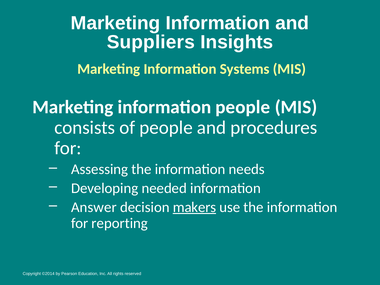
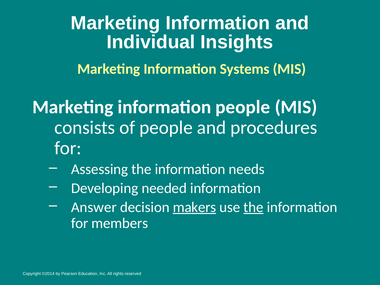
Suppliers: Suppliers -> Individual
the at (253, 207) underline: none -> present
reporting: reporting -> members
